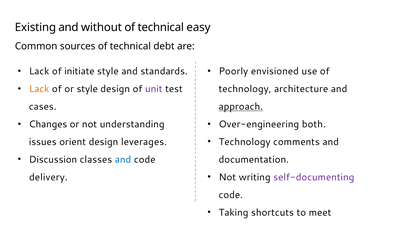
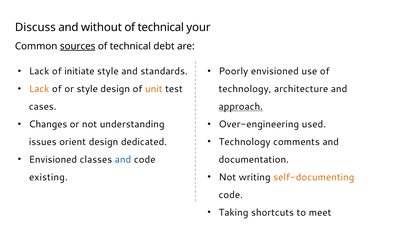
Existing: Existing -> Discuss
easy: easy -> your
sources underline: none -> present
unit colour: purple -> orange
both: both -> used
leverages: leverages -> dedicated
Discussion at (53, 160): Discussion -> Envisioned
self-documenting colour: purple -> orange
delivery: delivery -> existing
